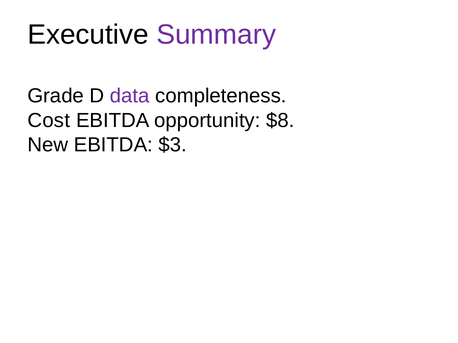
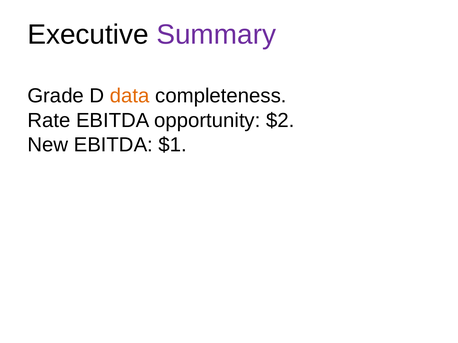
data colour: purple -> orange
Cost: Cost -> Rate
$8: $8 -> $2
$3: $3 -> $1
